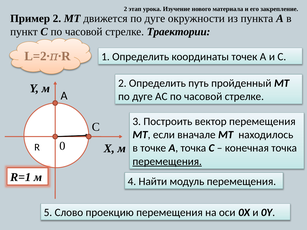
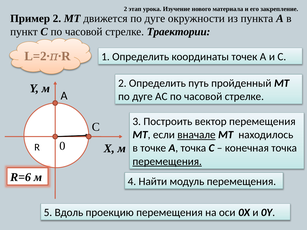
вначале underline: none -> present
R=1: R=1 -> R=6
Слово: Слово -> Вдоль
